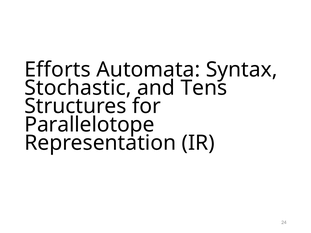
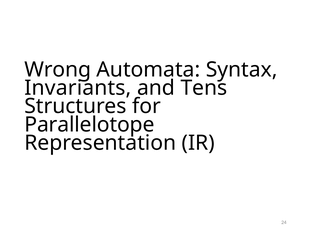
Efforts: Efforts -> Wrong
Stochastic: Stochastic -> Invariants
